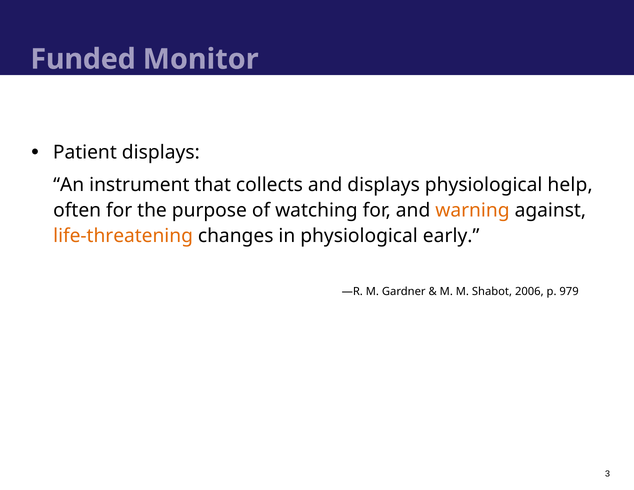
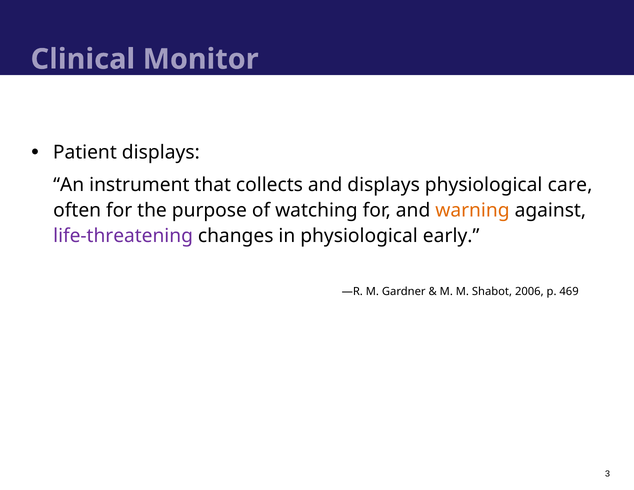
Funded: Funded -> Clinical
help: help -> care
life-threatening colour: orange -> purple
979: 979 -> 469
